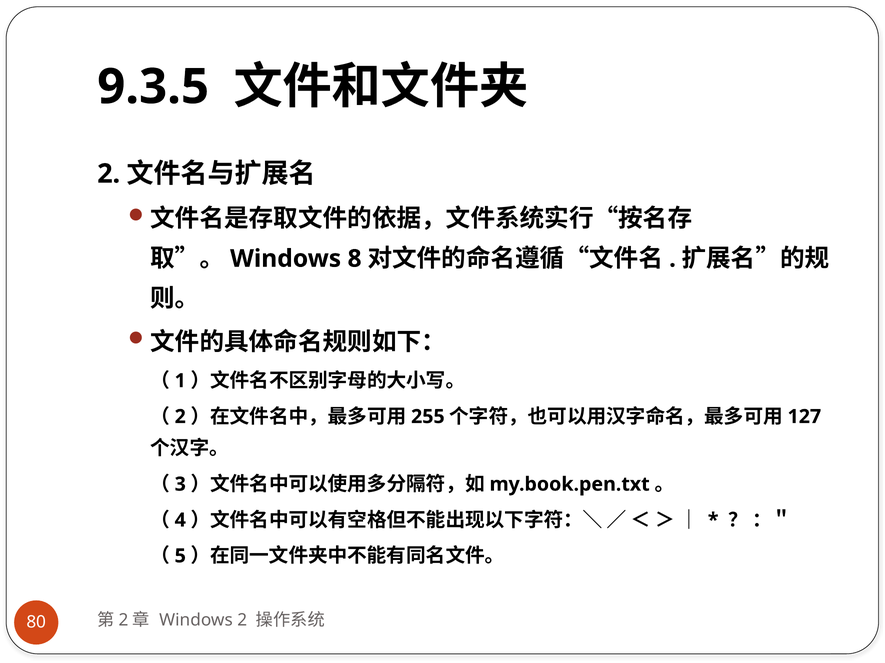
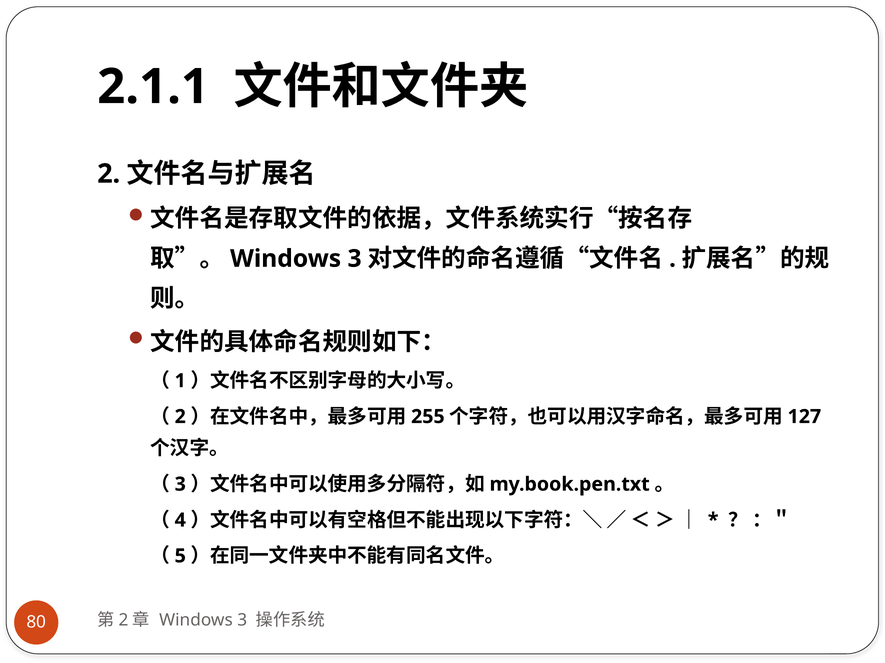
9.3.5: 9.3.5 -> 2.1.1
8 at (355, 259): 8 -> 3
2 at (242, 621): 2 -> 3
